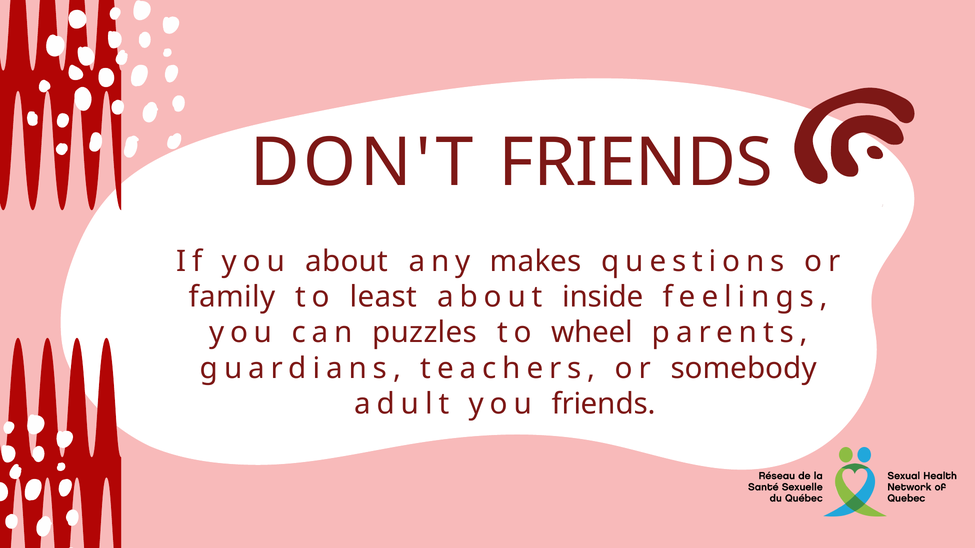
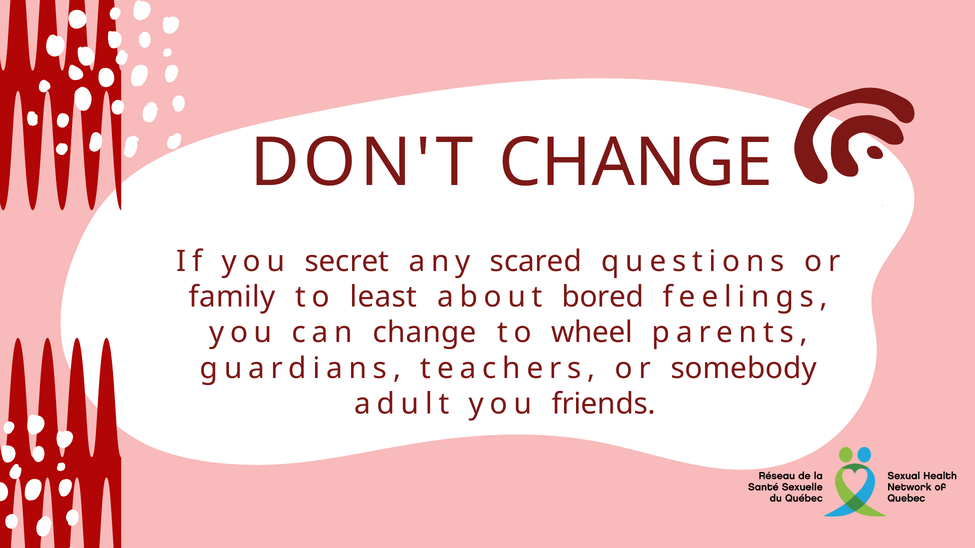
DON'T FRIENDS: FRIENDS -> CHANGE
you about: about -> secret
makes: makes -> scared
inside: inside -> bored
can puzzles: puzzles -> change
